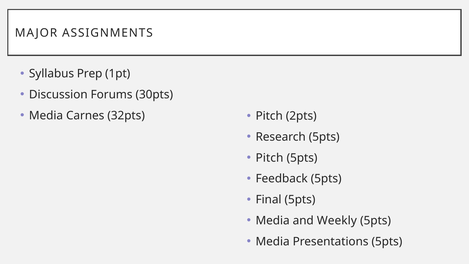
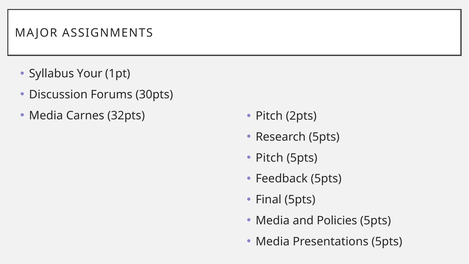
Prep: Prep -> Your
Weekly: Weekly -> Policies
